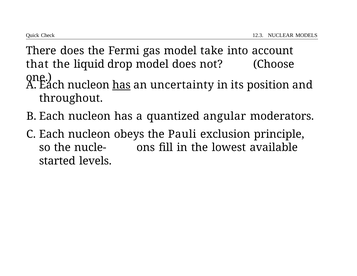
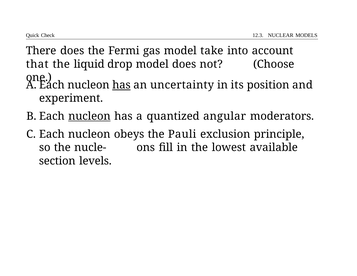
throughout: throughout -> experiment
nucleon at (89, 116) underline: none -> present
started: started -> section
